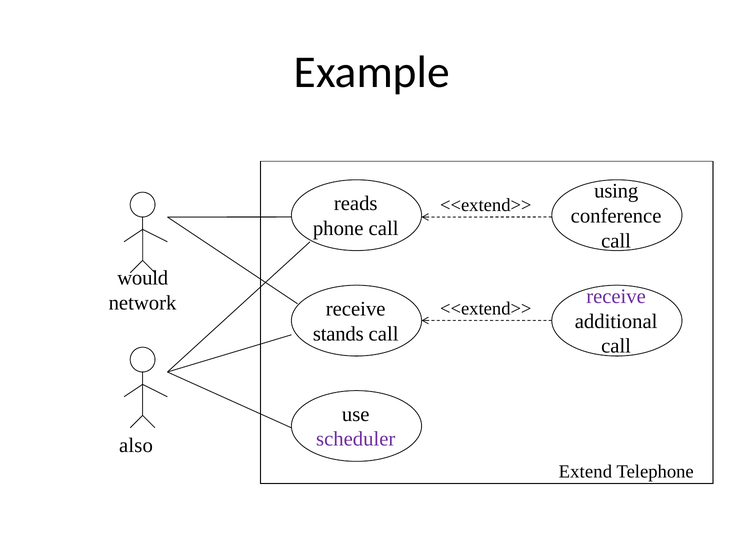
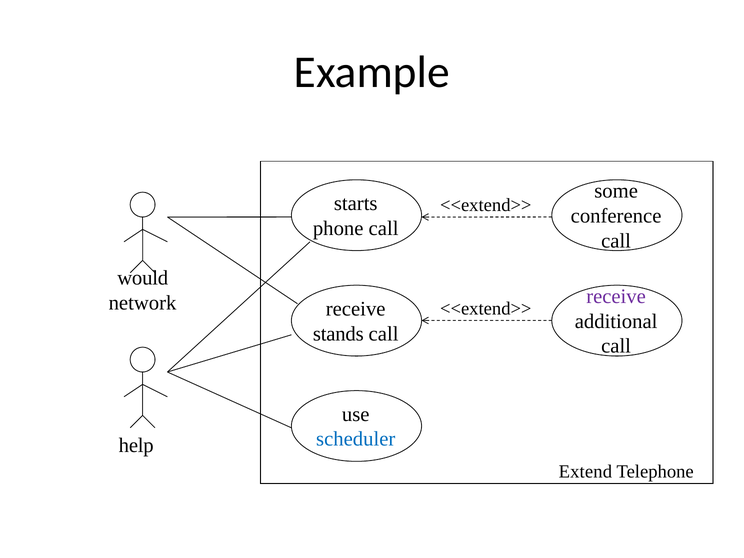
using: using -> some
reads: reads -> starts
scheduler colour: purple -> blue
also: also -> help
